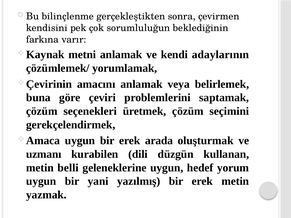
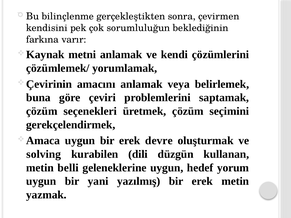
adaylarının: adaylarının -> çözümlerini
arada: arada -> devre
uzmanı: uzmanı -> solving
